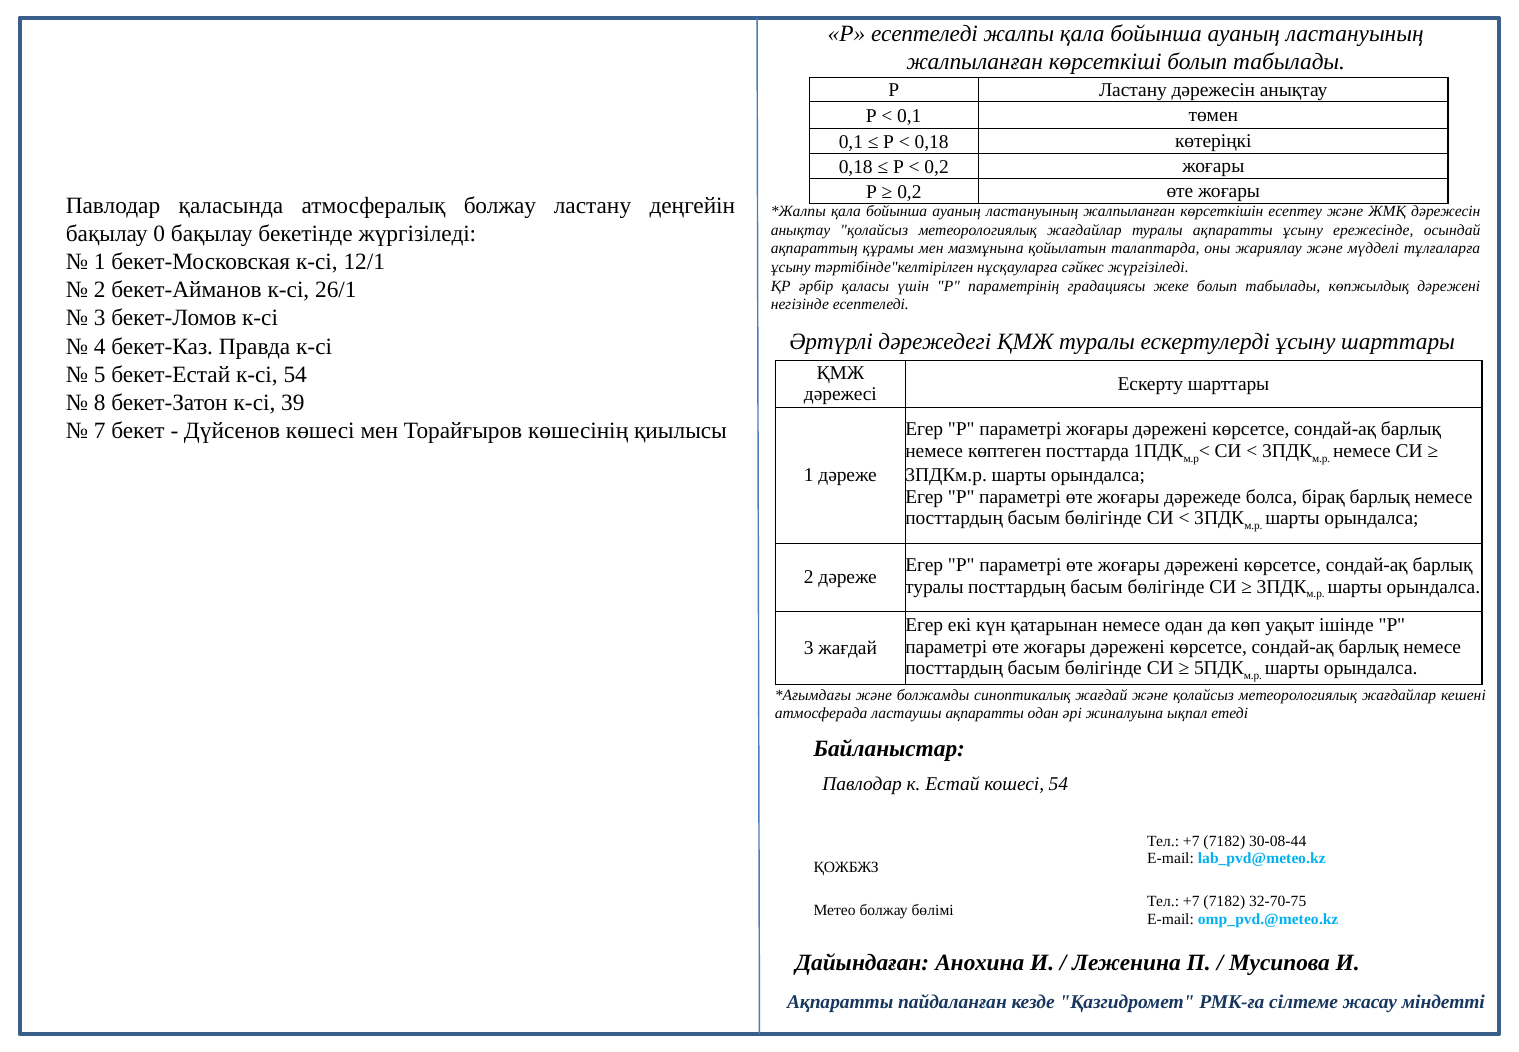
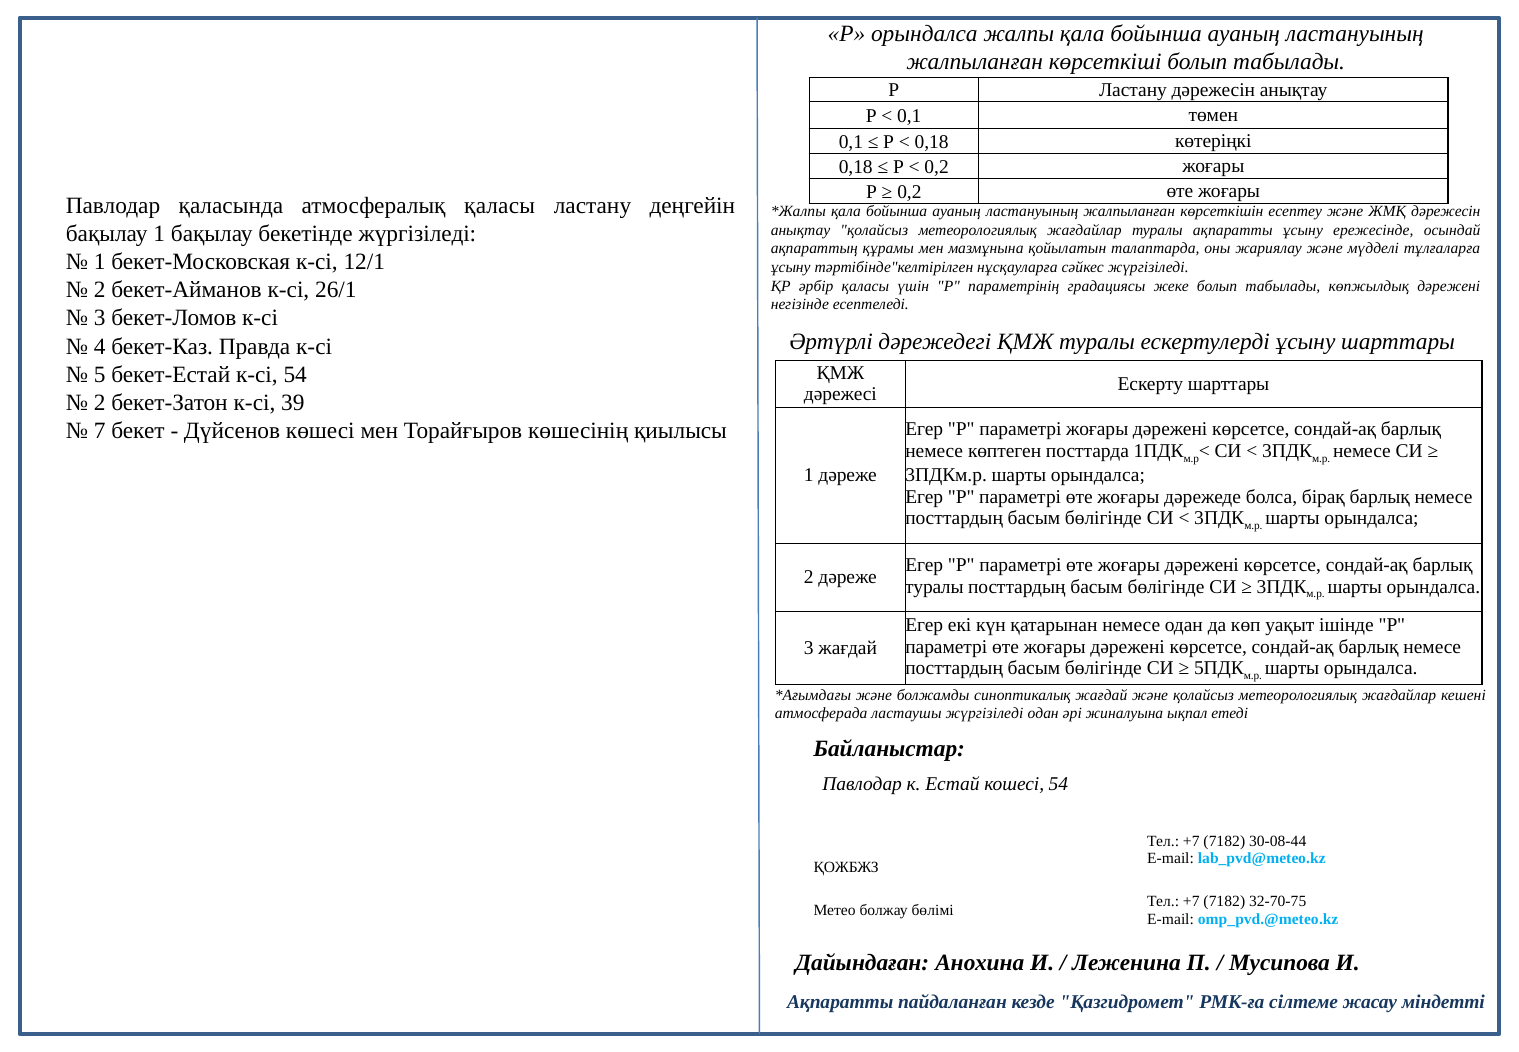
Р есептеледі: есептеледі -> орындалса
атмосфералық болжау: болжау -> қаласы
бақылау 0: 0 -> 1
8 at (100, 402): 8 -> 2
ластаушы ақпаратты: ақпаратты -> жүргізіледі
